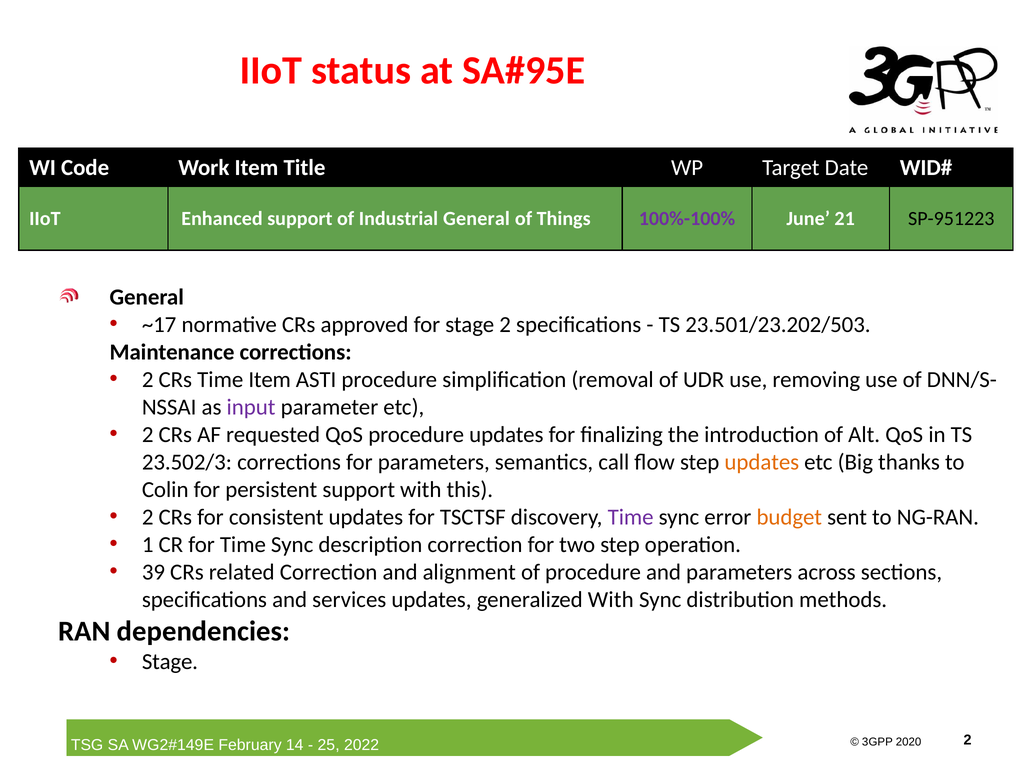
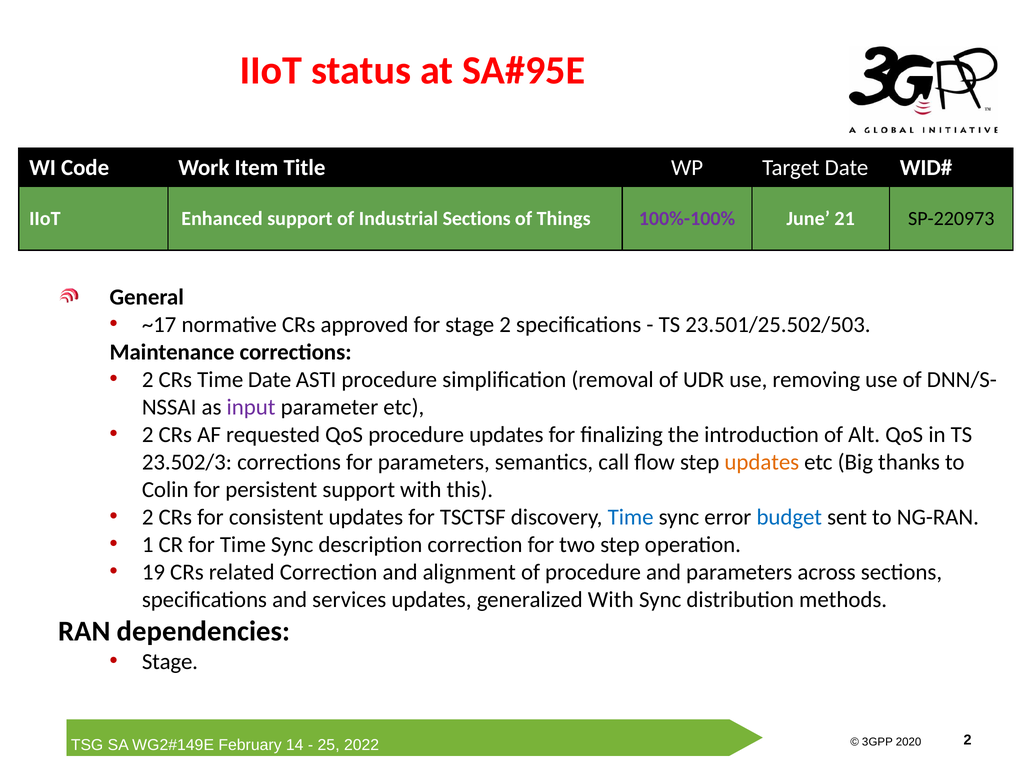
Industrial General: General -> Sections
SP-951223: SP-951223 -> SP-220973
23.501/23.202/503: 23.501/23.202/503 -> 23.501/25.502/503
Time Item: Item -> Date
Time at (631, 517) colour: purple -> blue
budget colour: orange -> blue
39: 39 -> 19
